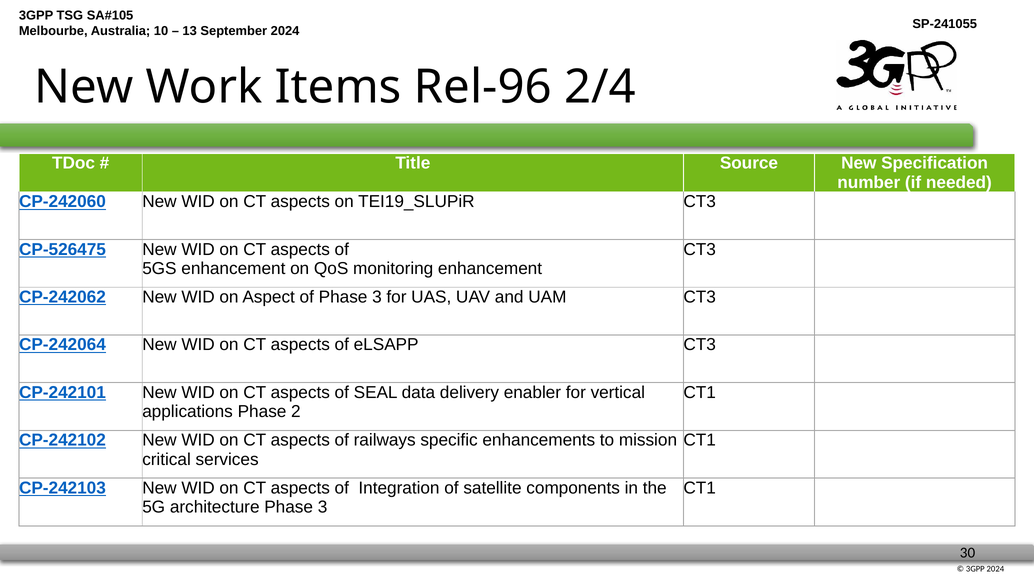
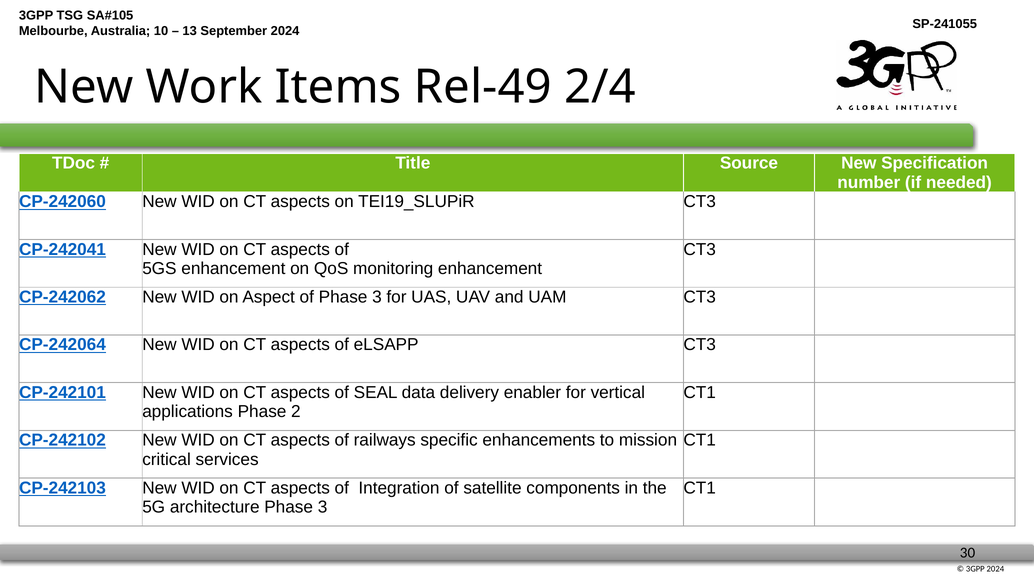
Rel-96: Rel-96 -> Rel-49
CP-526475: CP-526475 -> CP-242041
